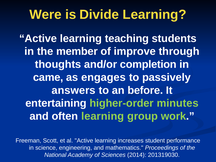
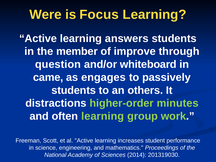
Divide: Divide -> Focus
teaching: teaching -> answers
thoughts: thoughts -> question
completion: completion -> whiteboard
answers at (74, 90): answers -> students
before: before -> others
entertaining: entertaining -> distractions
